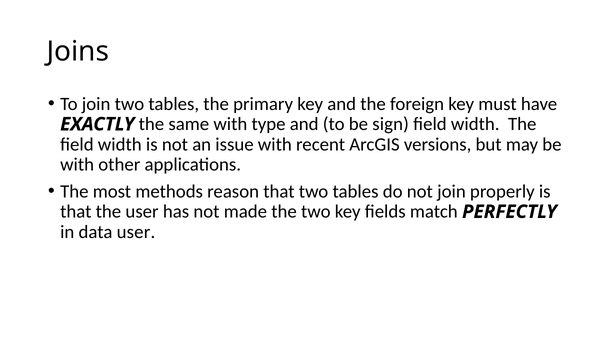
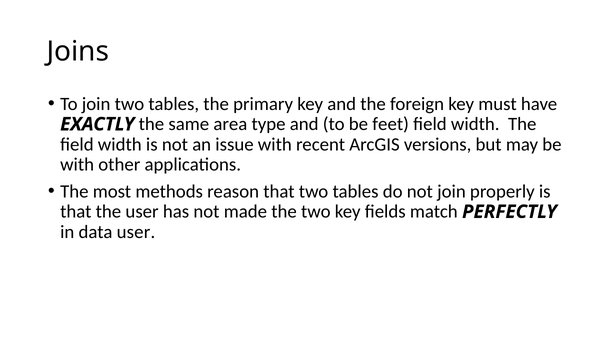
same with: with -> area
sign: sign -> feet
